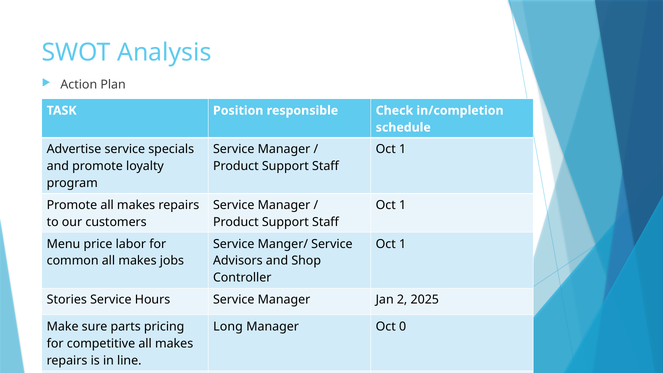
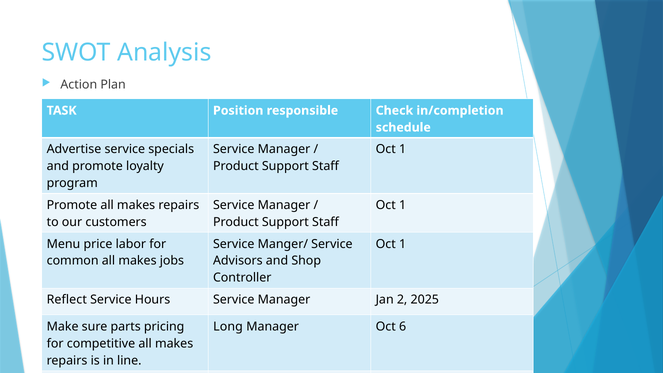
Stories: Stories -> Reflect
0: 0 -> 6
